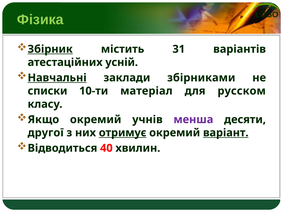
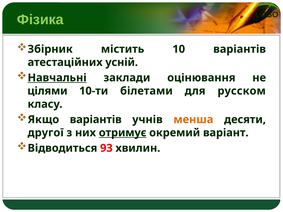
Збірник underline: present -> none
31: 31 -> 10
збірниками: збірниками -> оцінювання
списки: списки -> цілями
матеріал: матеріал -> білетами
Якщо окремий: окремий -> варіантів
менша colour: purple -> orange
варіант underline: present -> none
40: 40 -> 93
